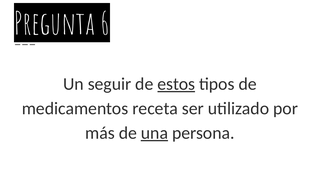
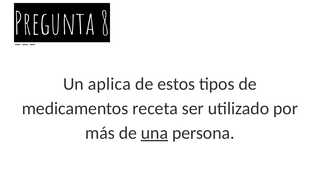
6: 6 -> 8
seguir: seguir -> aplica
estos underline: present -> none
